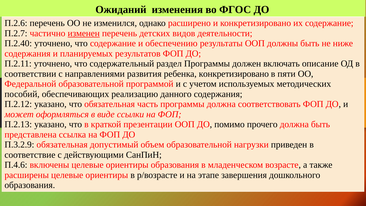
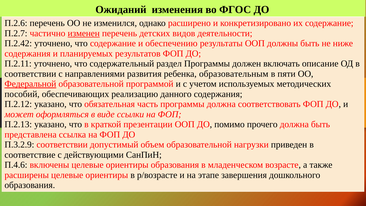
П.2.40: П.2.40 -> П.2.42
ребенка конкретизировано: конкретизировано -> образовательным
Федеральной underline: none -> present
П.3.2.9 обязательная: обязательная -> соответствии
